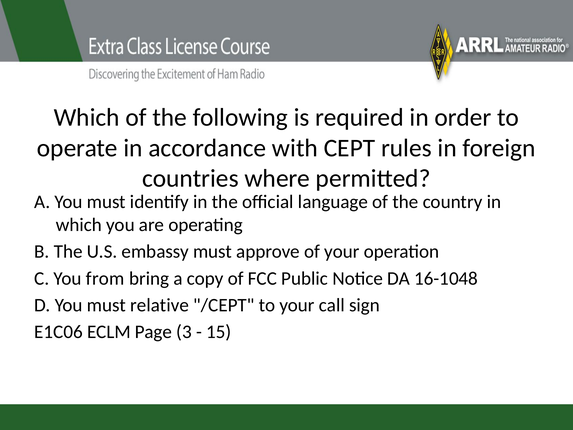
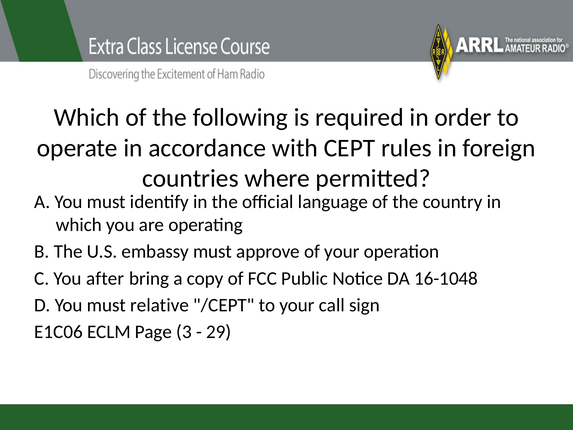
from: from -> after
15: 15 -> 29
